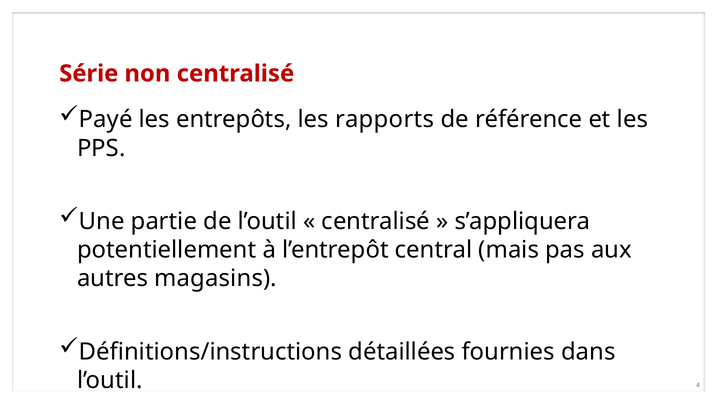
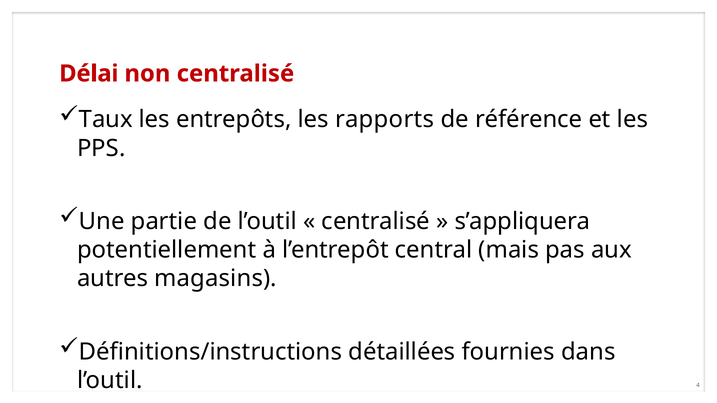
Série: Série -> Délai
Payé: Payé -> Taux
